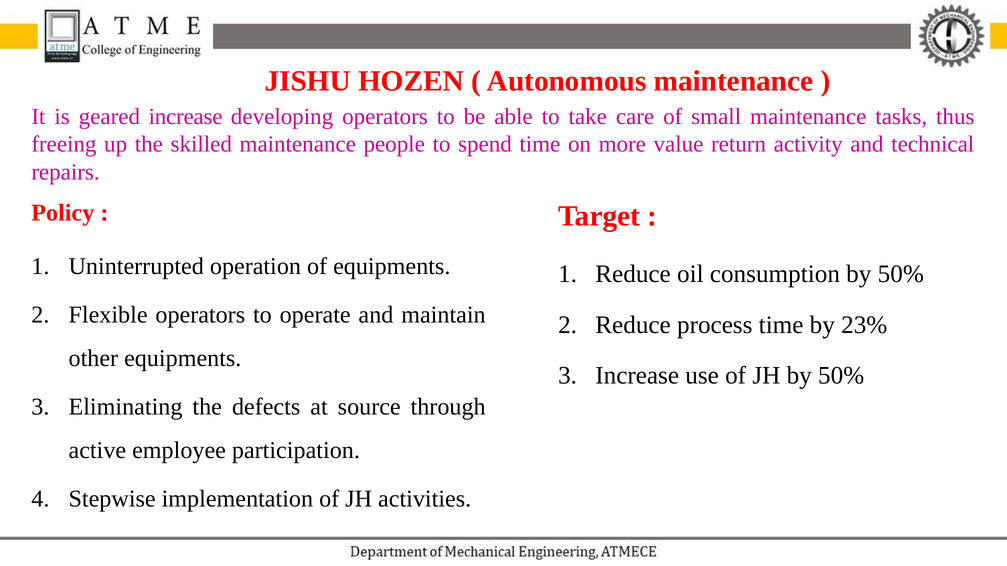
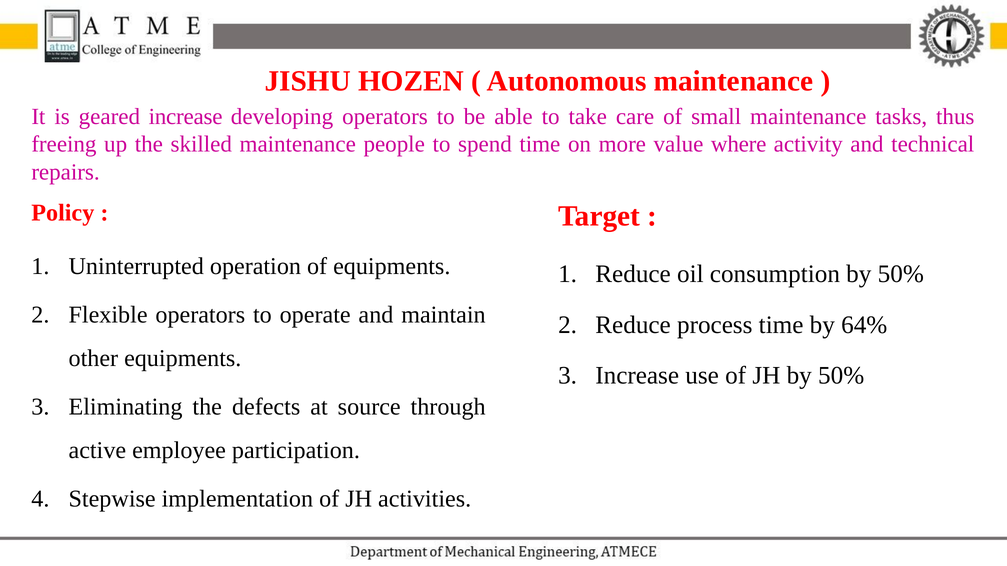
return: return -> where
23%: 23% -> 64%
